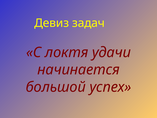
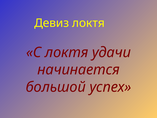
Девиз задач: задач -> локтя
